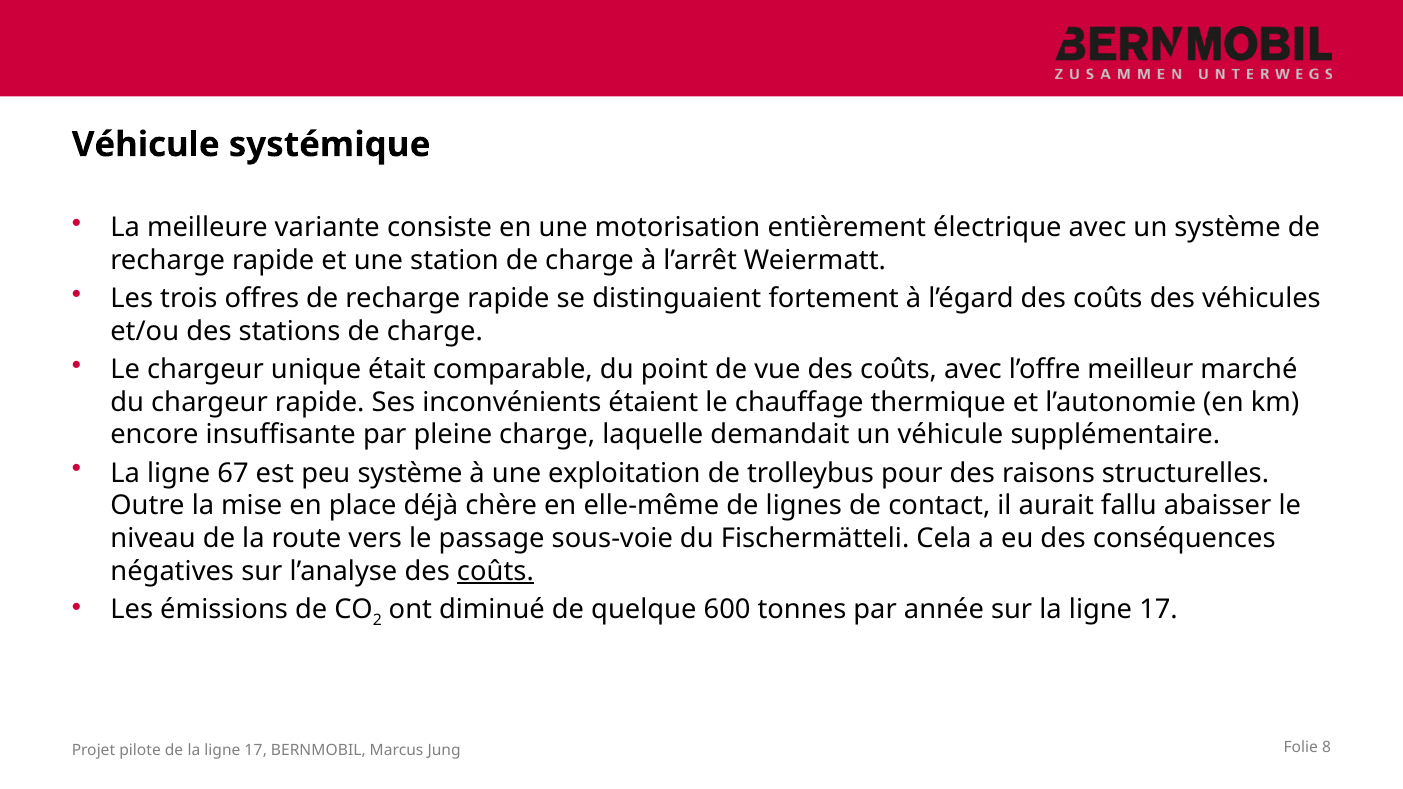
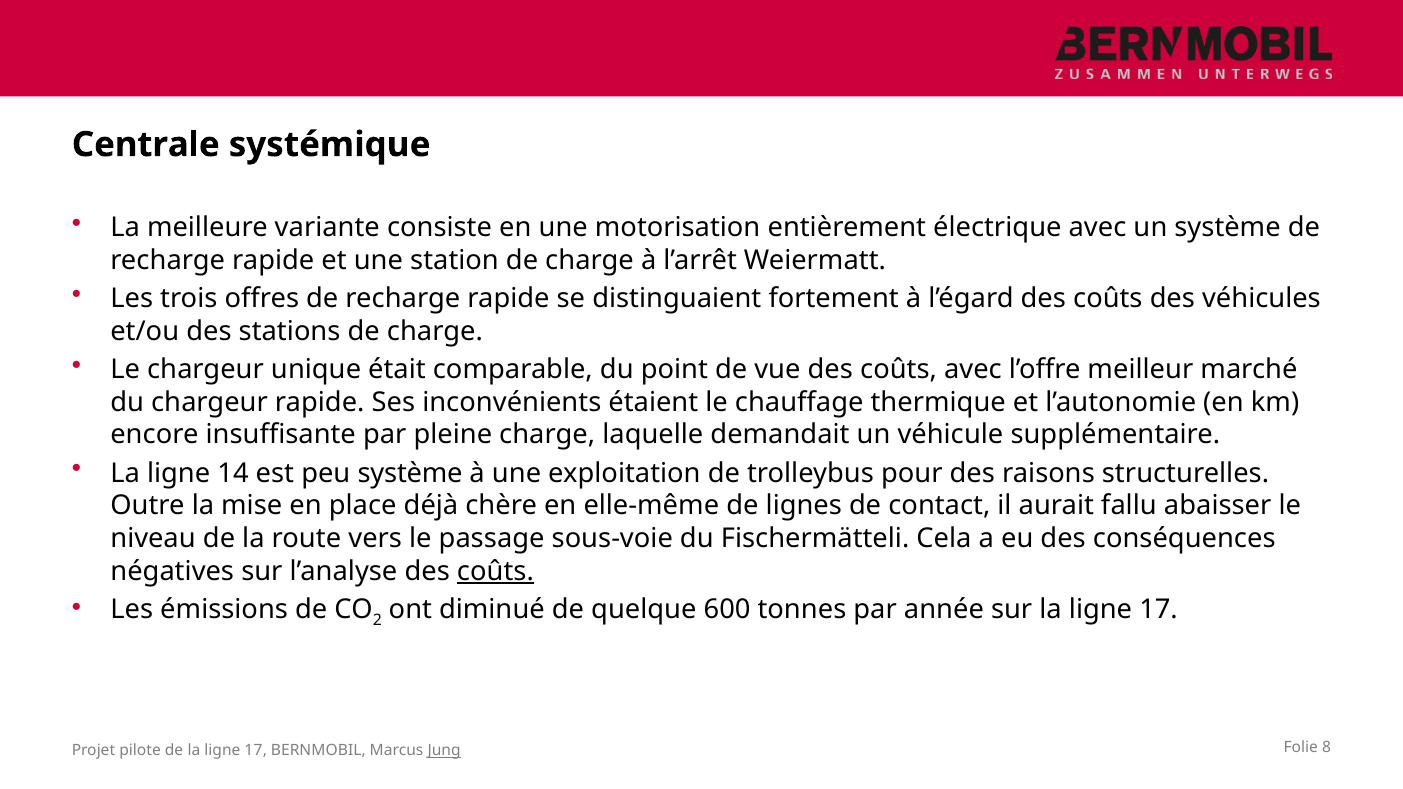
Véhicule at (146, 145): Véhicule -> Centrale
67: 67 -> 14
Jung underline: none -> present
